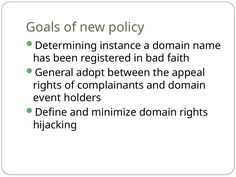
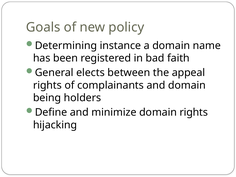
adopt: adopt -> elects
event: event -> being
